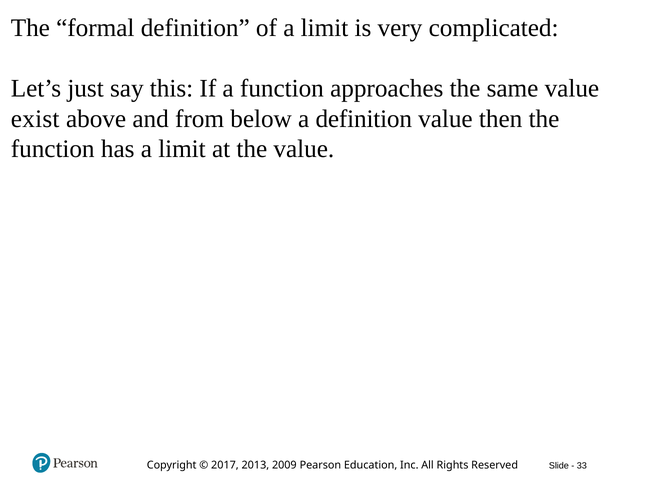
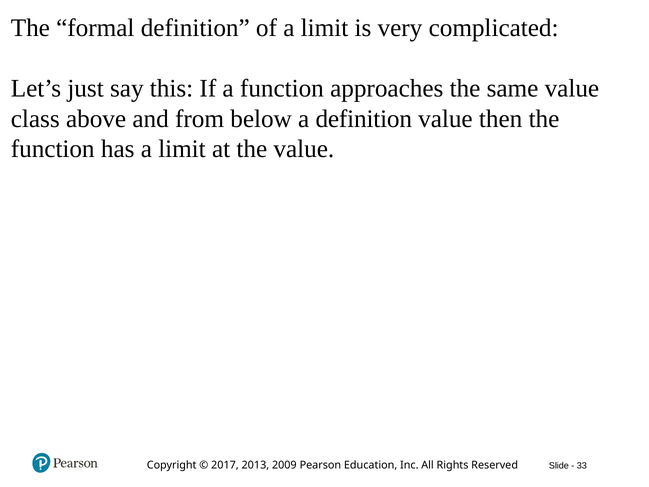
exist: exist -> class
